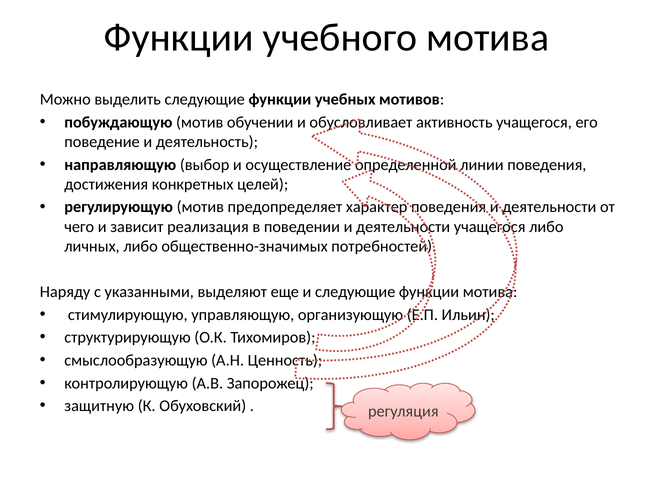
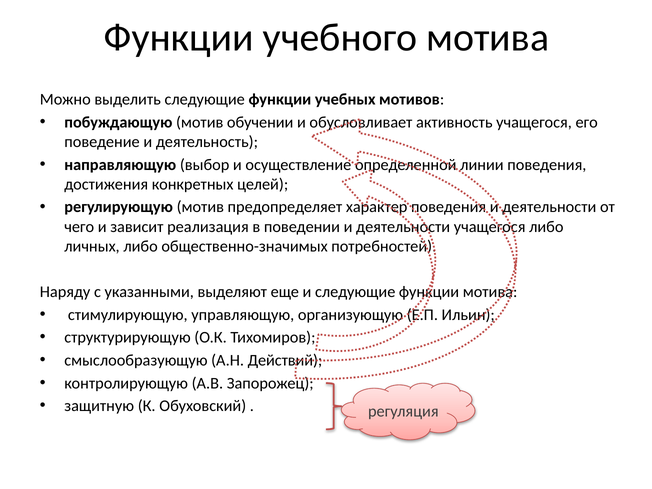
Ценность: Ценность -> Действий
